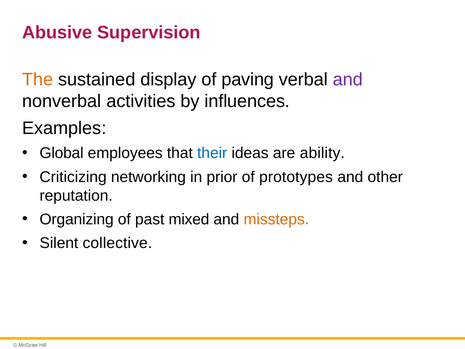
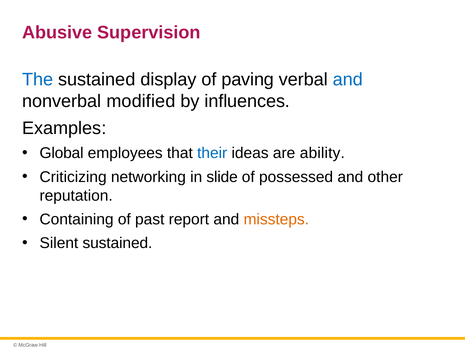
The colour: orange -> blue
and at (348, 79) colour: purple -> blue
activities: activities -> modified
prior: prior -> slide
prototypes: prototypes -> possessed
Organizing: Organizing -> Containing
mixed: mixed -> report
Silent collective: collective -> sustained
